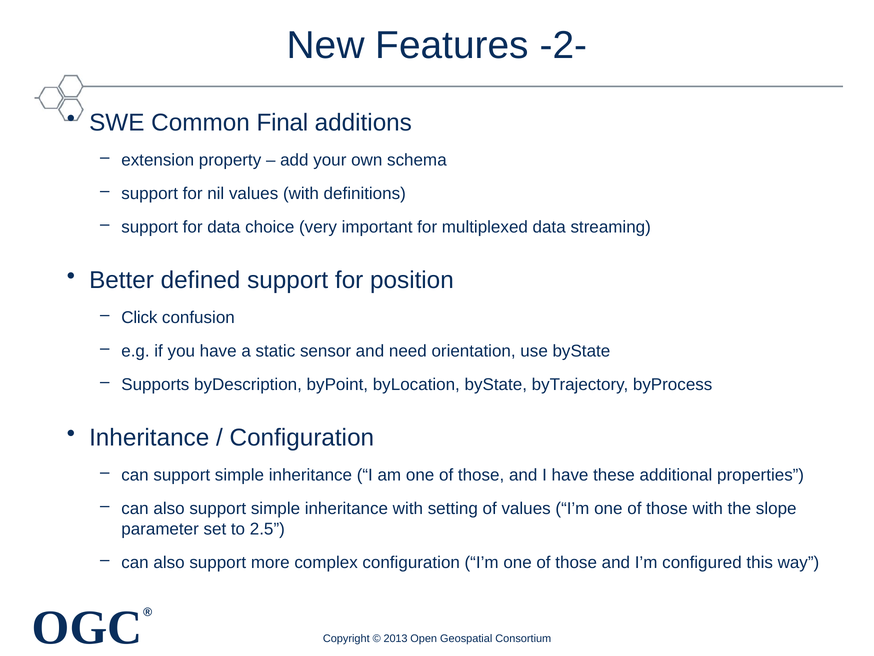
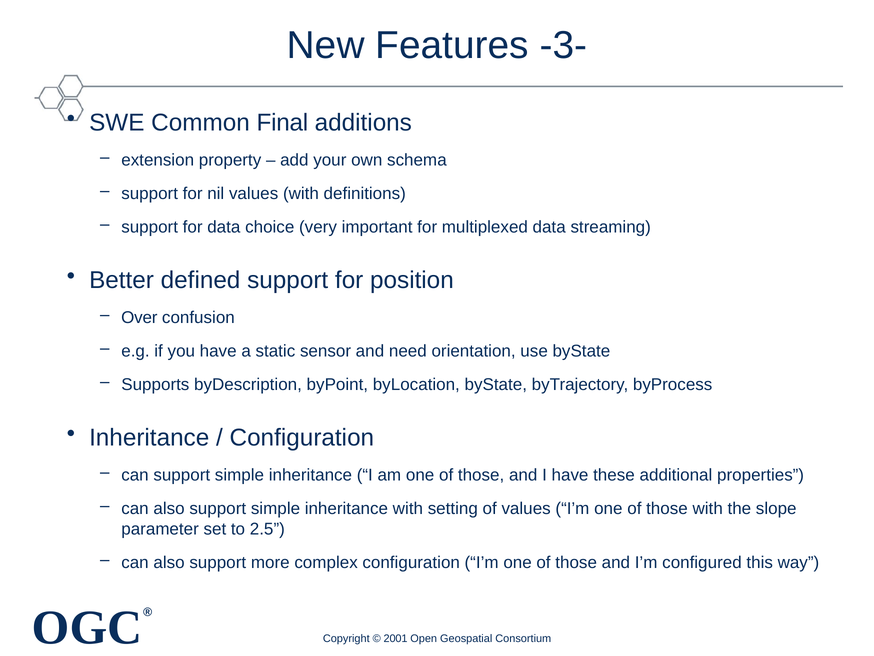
-2-: -2- -> -3-
Click: Click -> Over
2013: 2013 -> 2001
